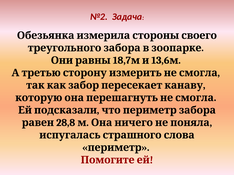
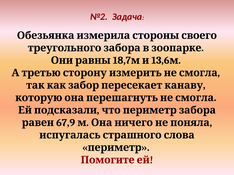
28,8: 28,8 -> 67,9
